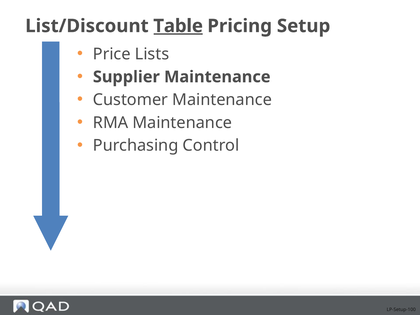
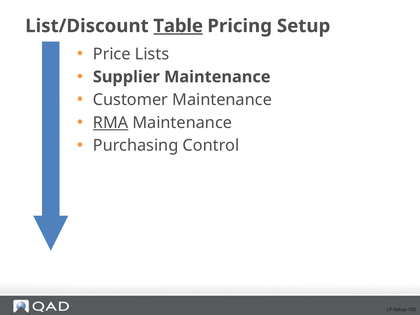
RMA underline: none -> present
